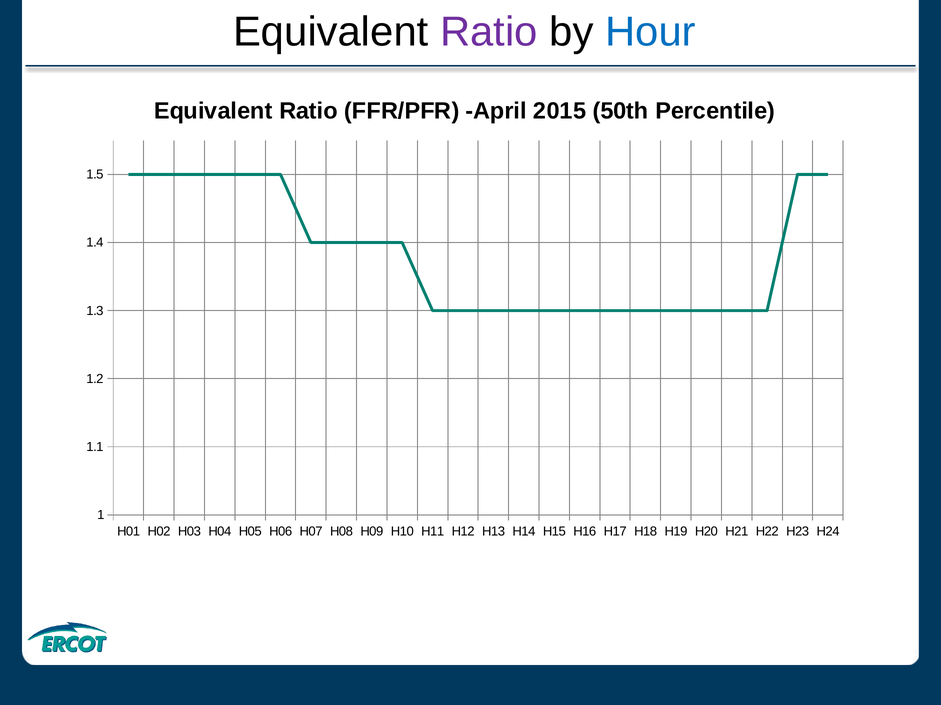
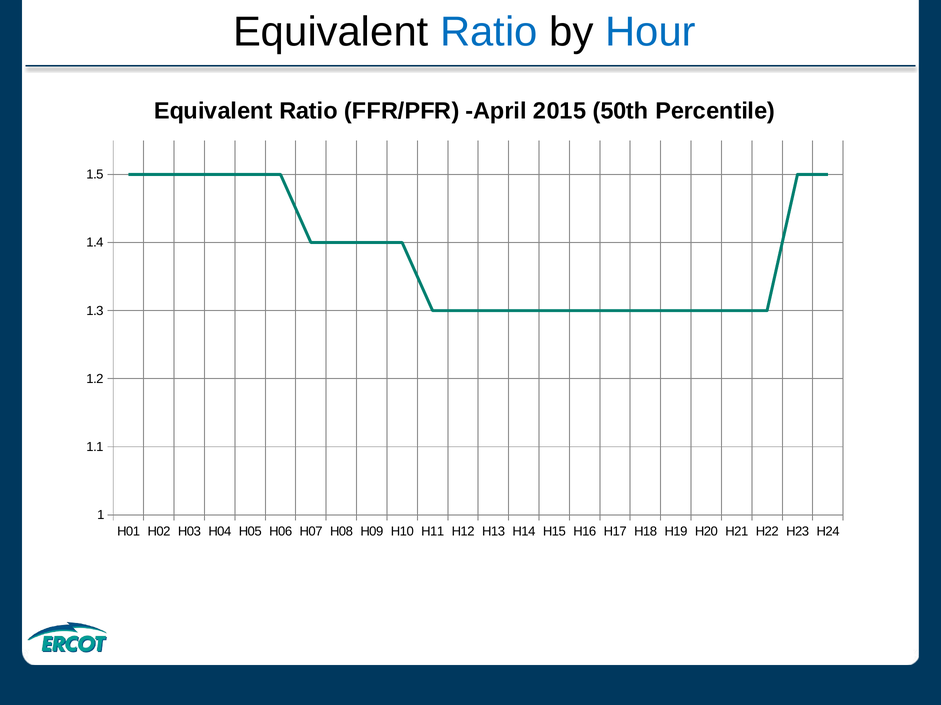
Ratio at (489, 32) colour: purple -> blue
